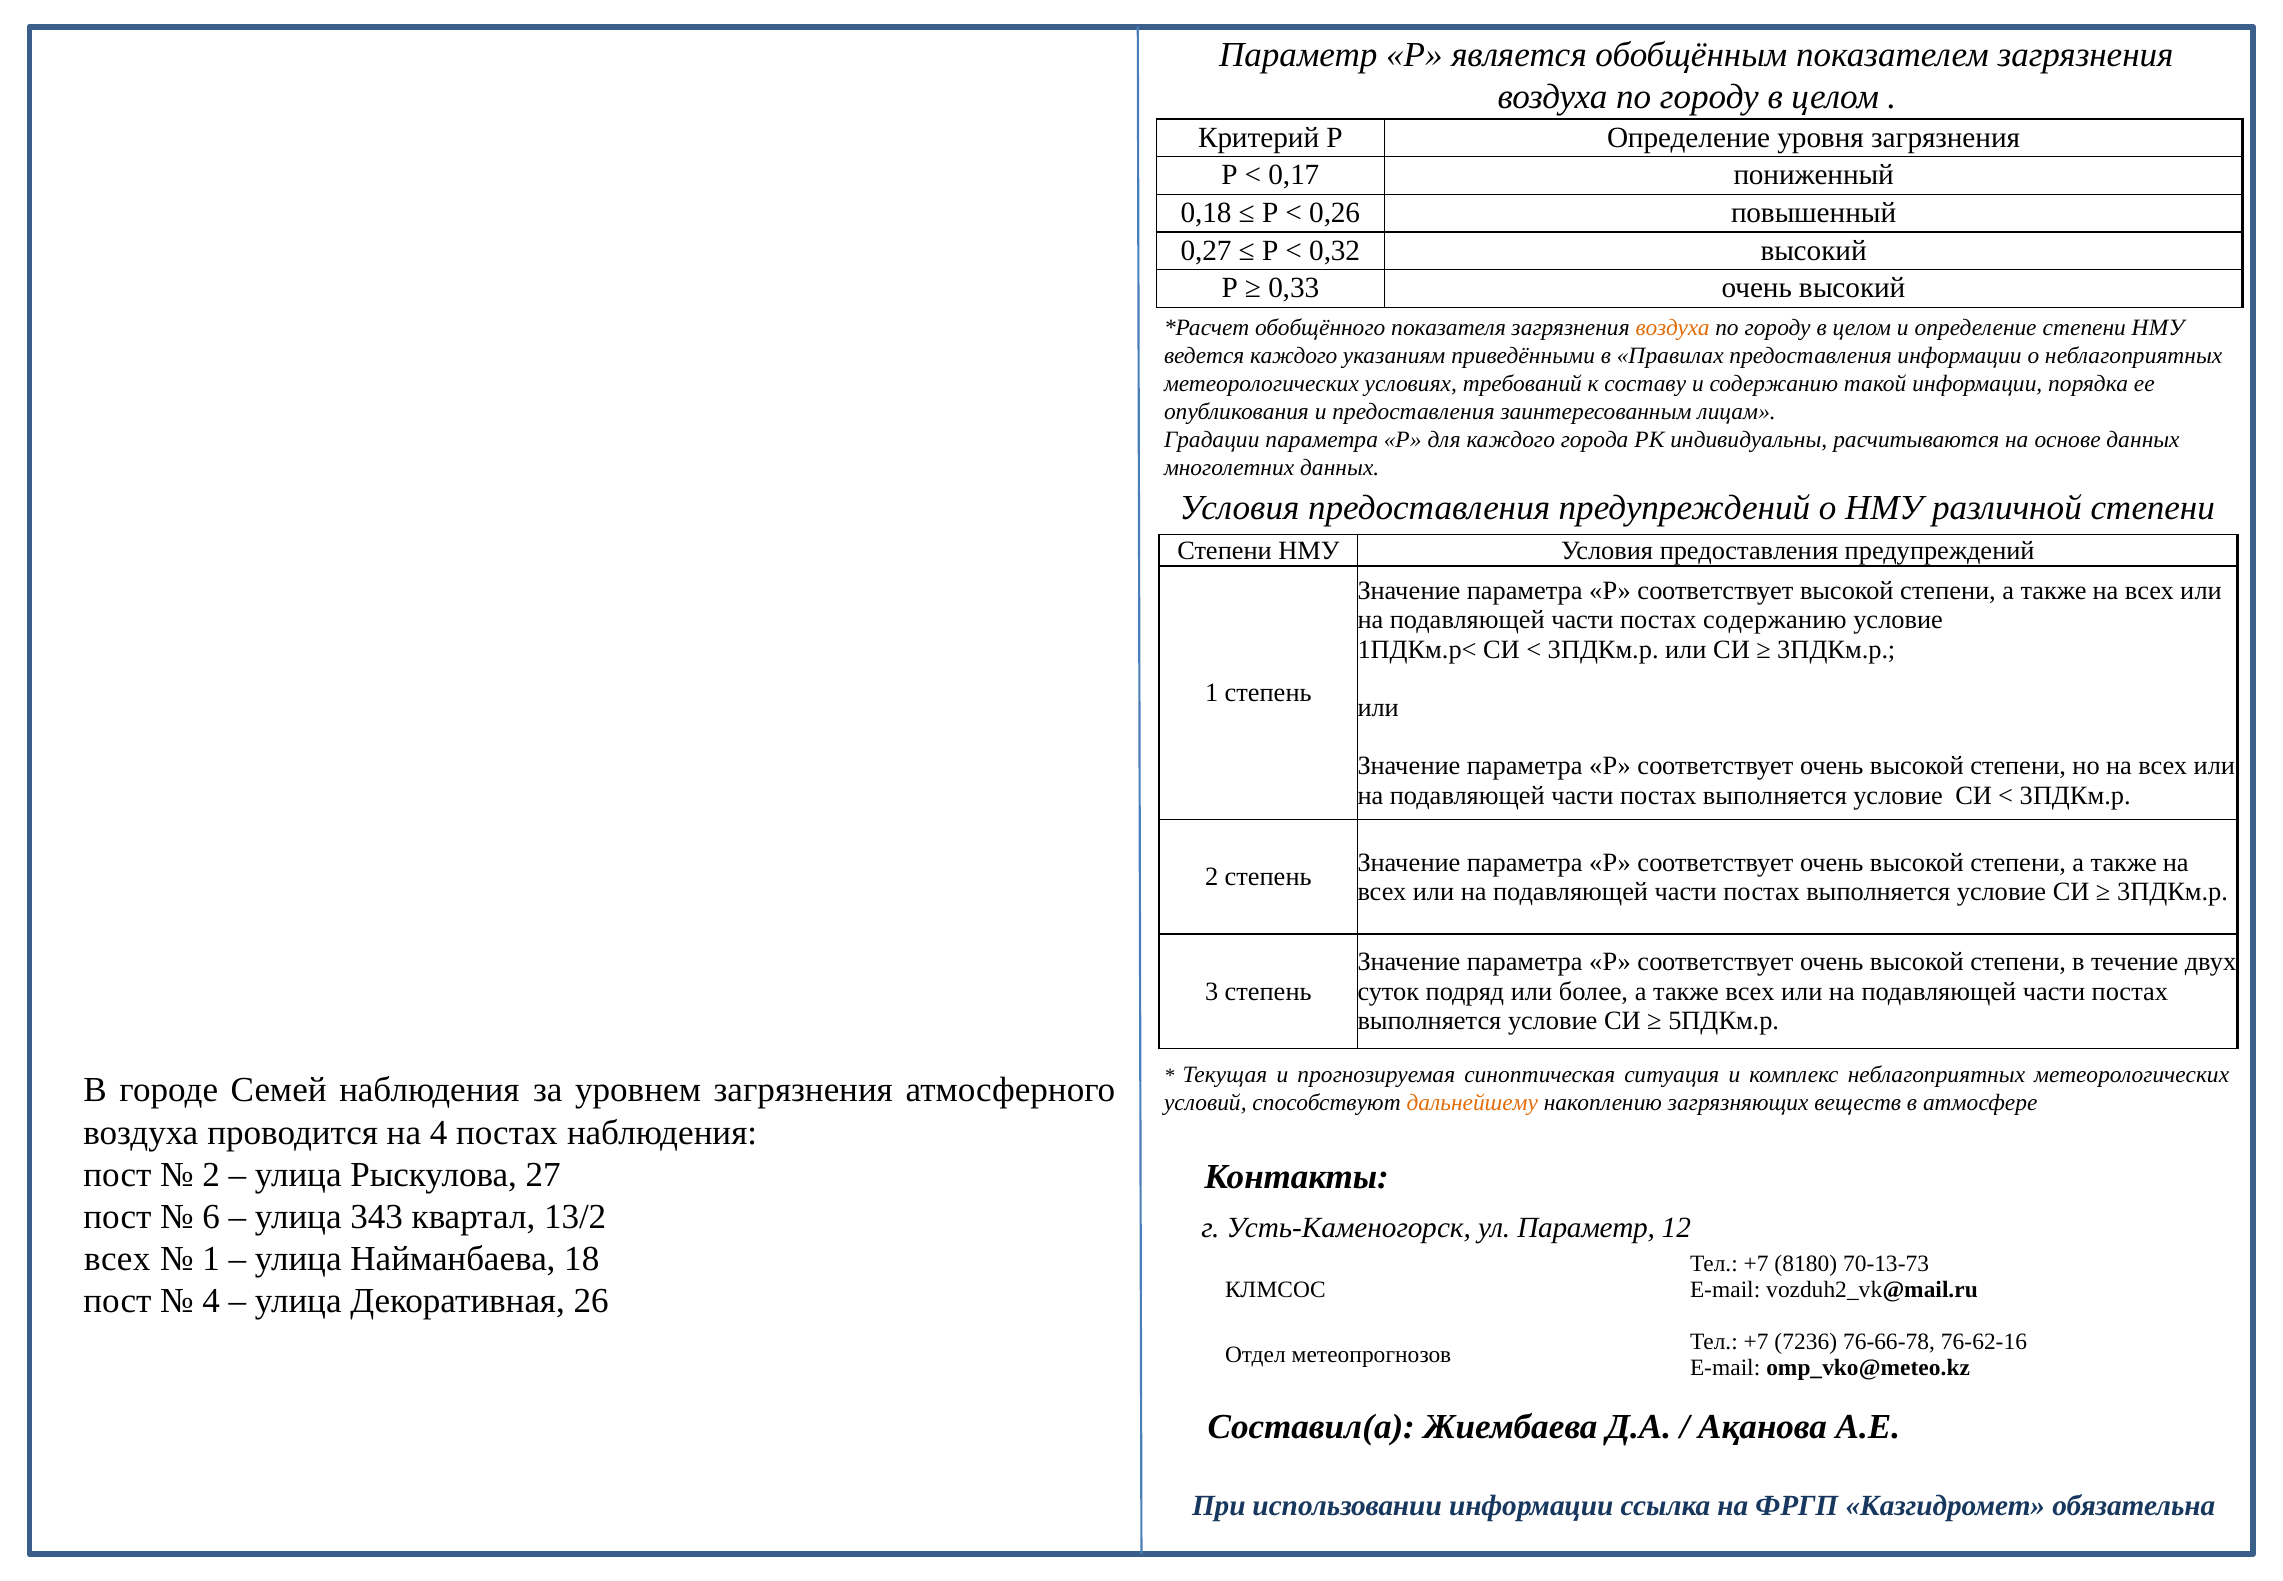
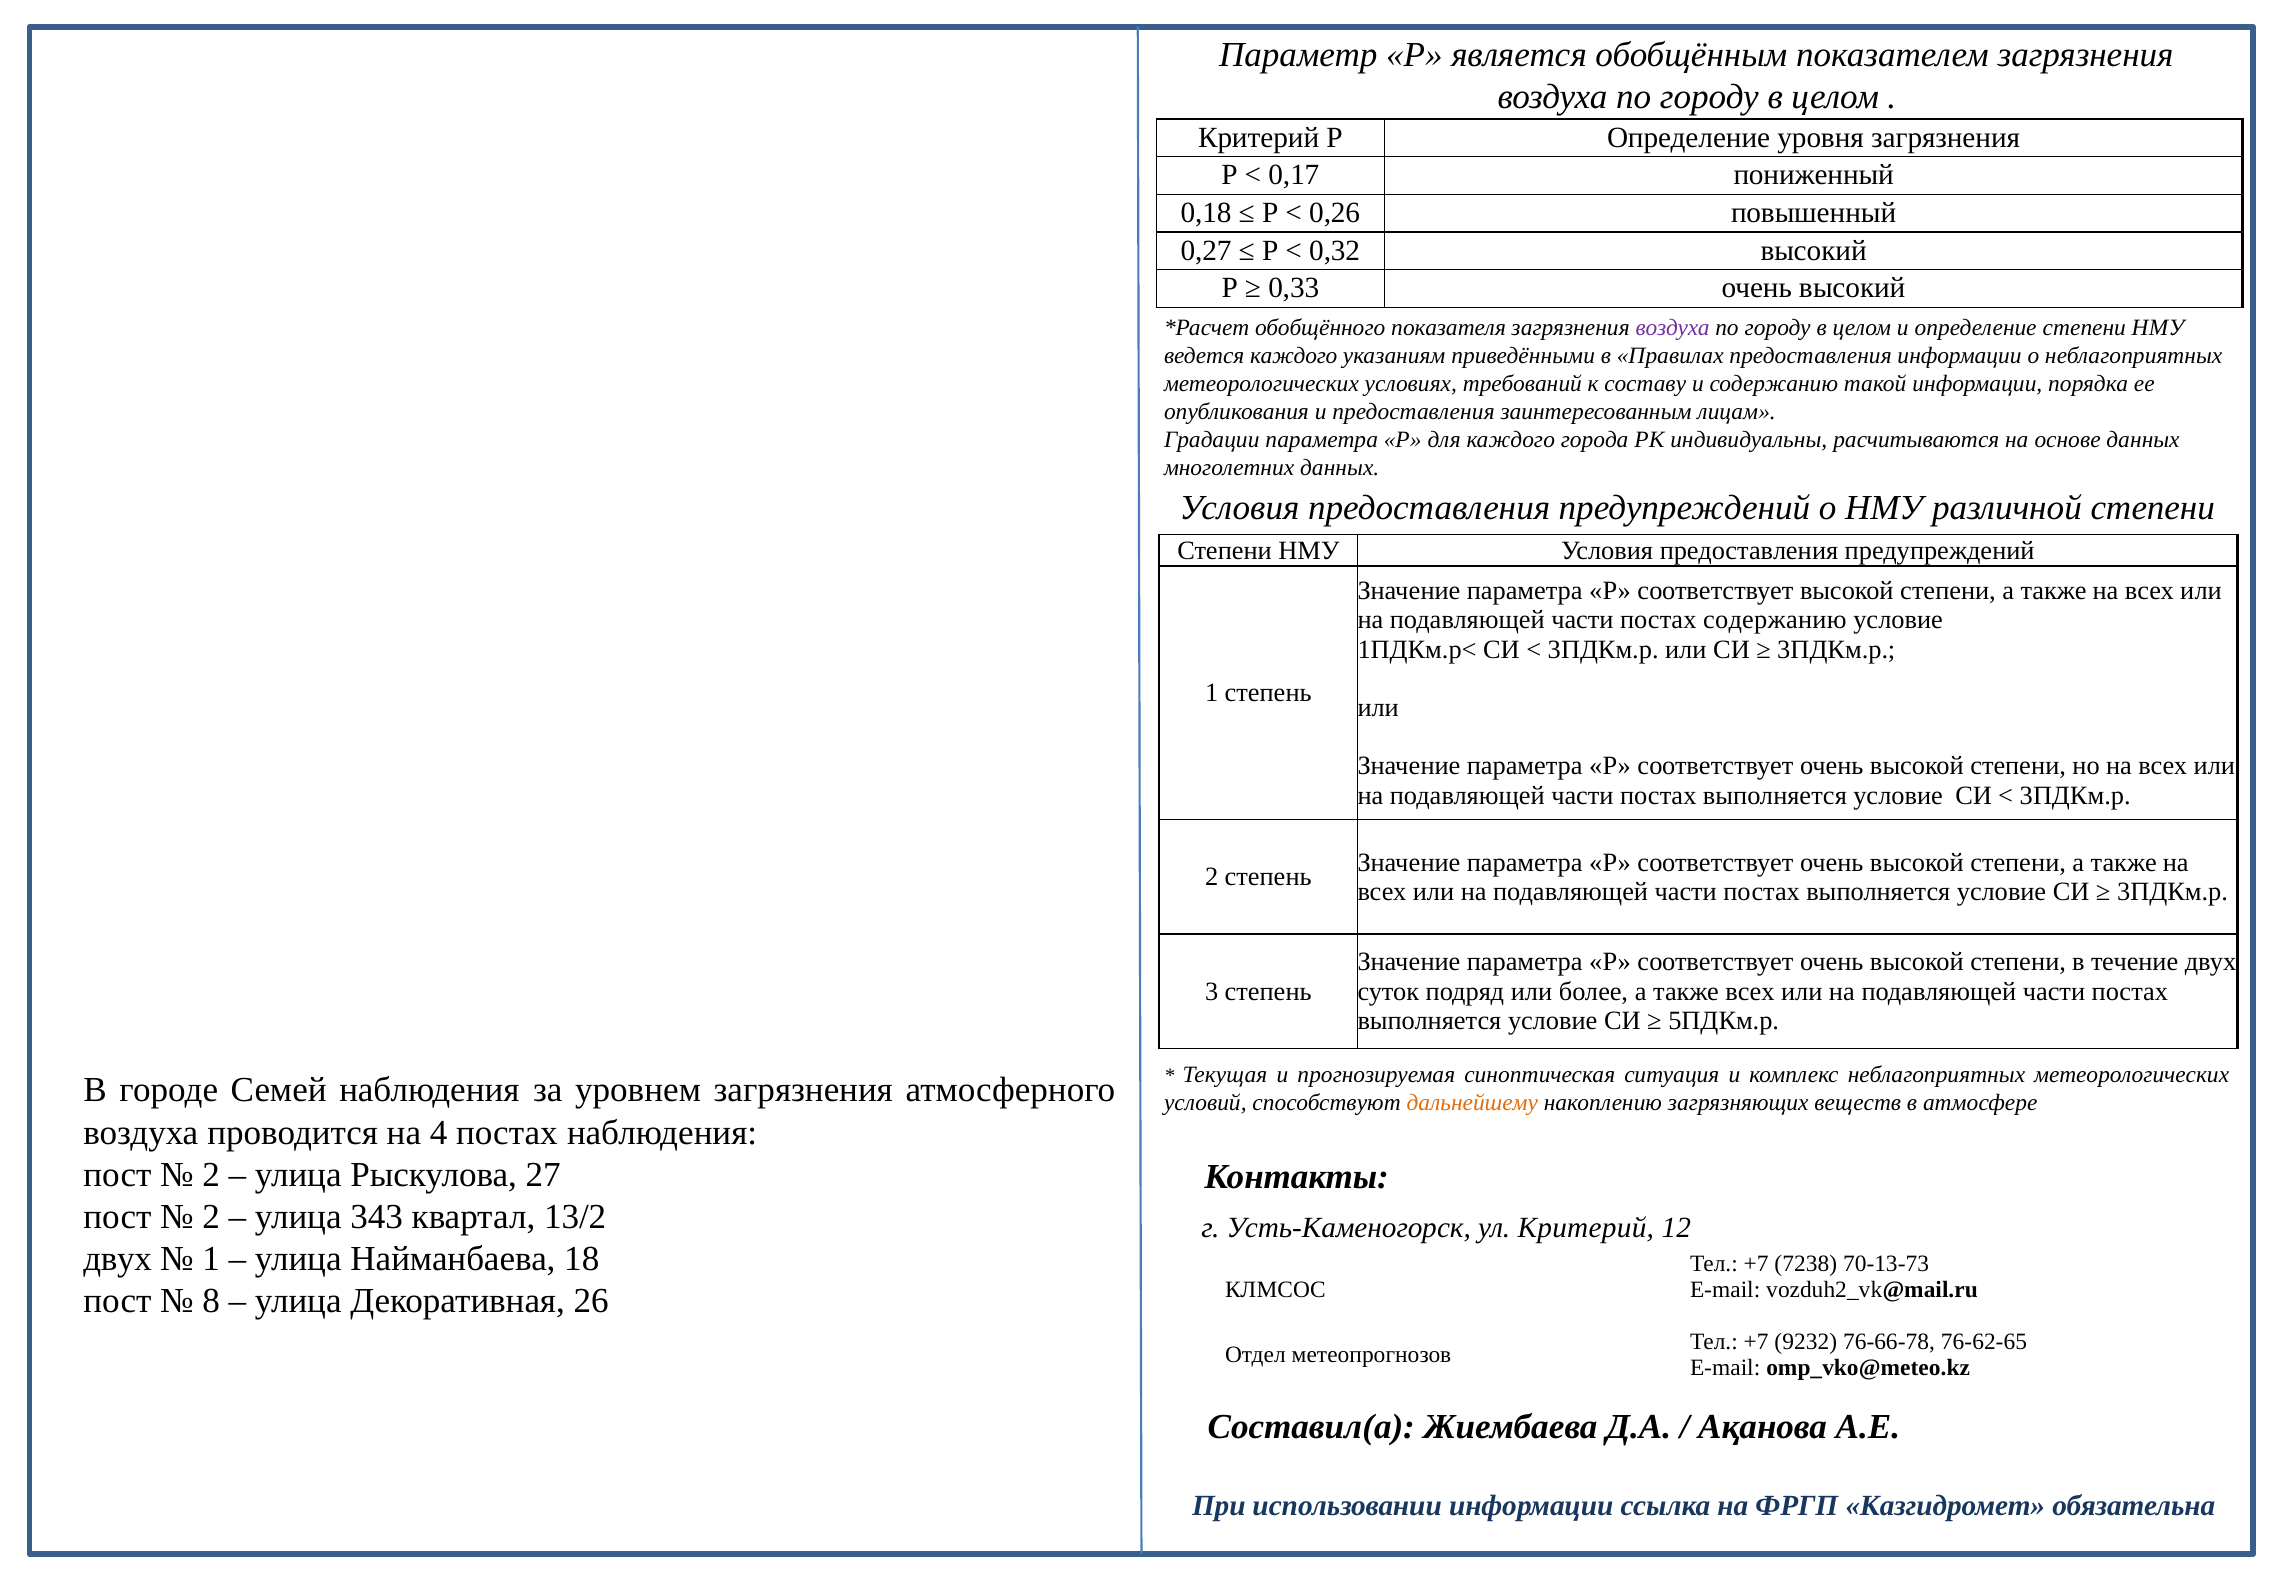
воздуха at (1673, 328) colour: orange -> purple
6 at (211, 1216): 6 -> 2
ул Параметр: Параметр -> Критерий
всех at (117, 1259): всех -> двух
8180: 8180 -> 7238
4 at (211, 1301): 4 -> 8
7236: 7236 -> 9232
76-62-16: 76-62-16 -> 76-62-65
